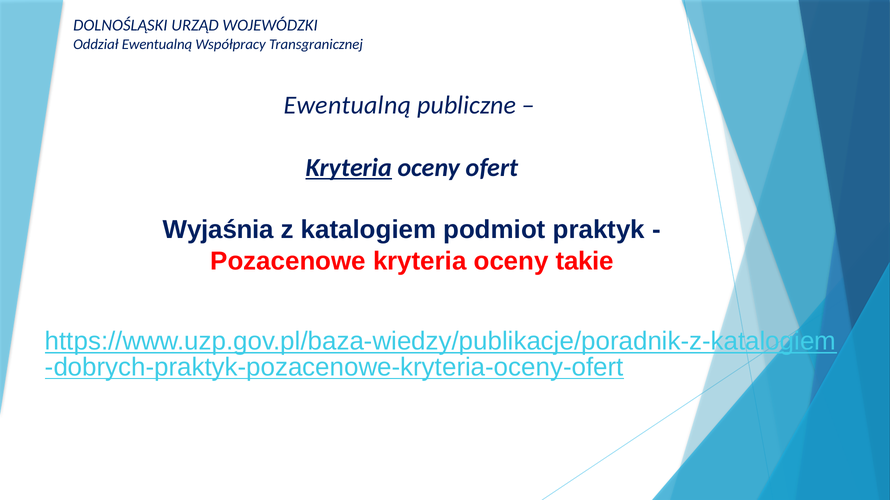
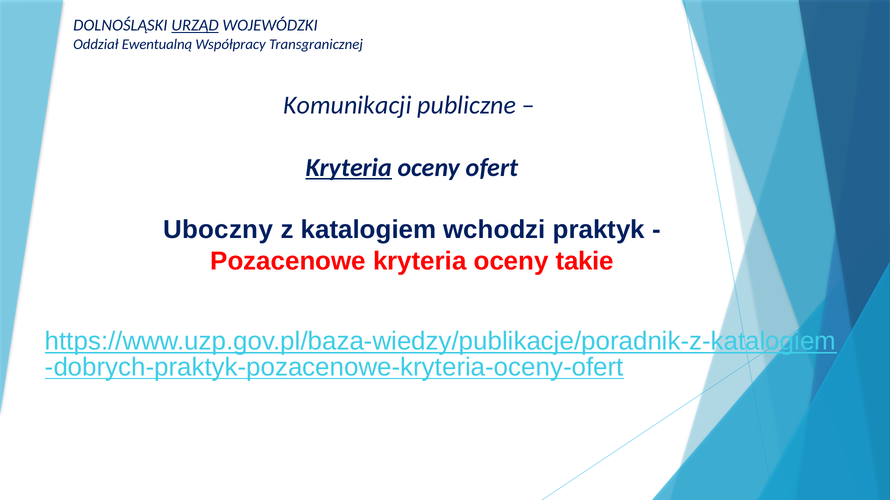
URZĄD underline: none -> present
Ewentualną at (347, 105): Ewentualną -> Komunikacji
Wyjaśnia: Wyjaśnia -> Uboczny
podmiot: podmiot -> wchodzi
